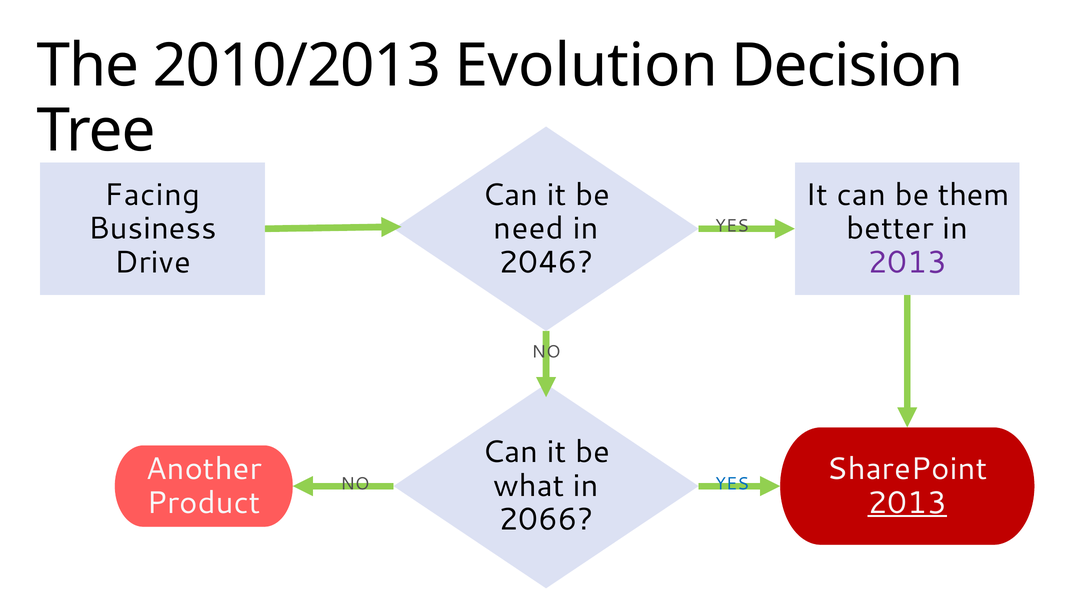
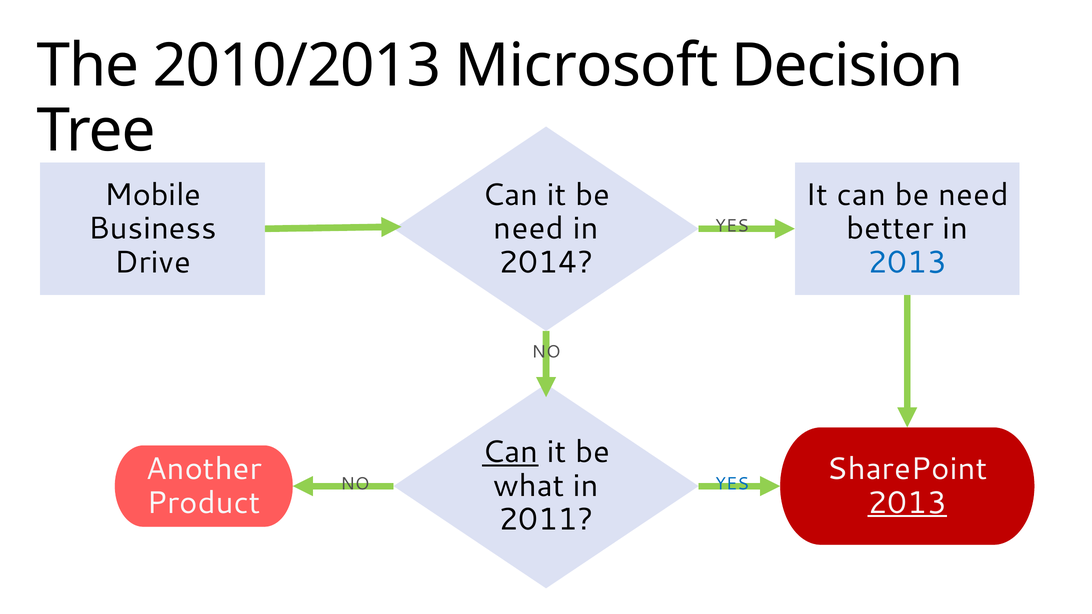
Evolution: Evolution -> Microsoft
Facing: Facing -> Mobile
can be them: them -> need
2046: 2046 -> 2014
2013 at (907, 262) colour: purple -> blue
Can at (510, 452) underline: none -> present
2066: 2066 -> 2011
